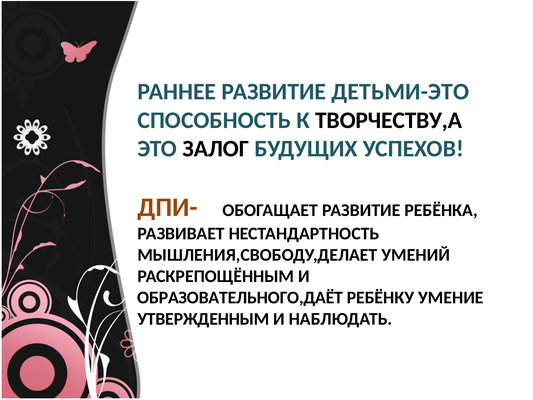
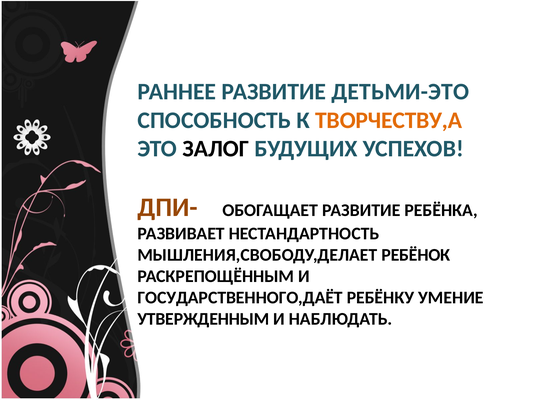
ТВОРЧЕСТВУ,А colour: black -> orange
УМЕНИЙ: УМЕНИЙ -> РЕБЁНОК
ОБРАЗОВАТЕЛЬНОГО,ДАЁТ: ОБРАЗОВАТЕЛЬНОГО,ДАЁТ -> ГОСУДАРСТВЕННОГО,ДАЁТ
